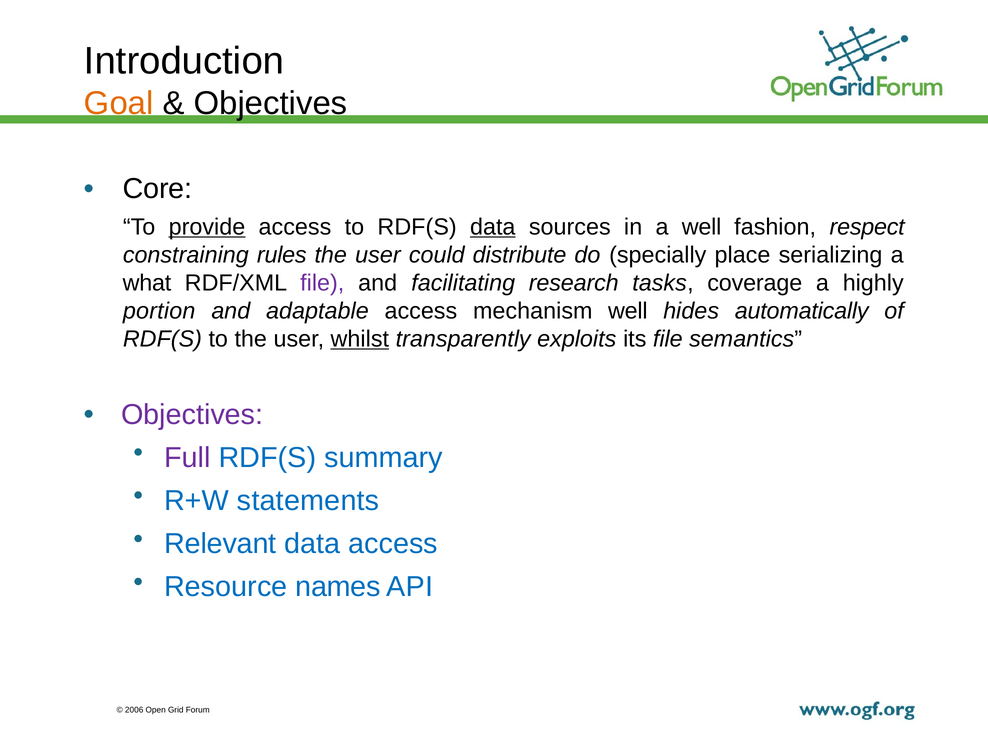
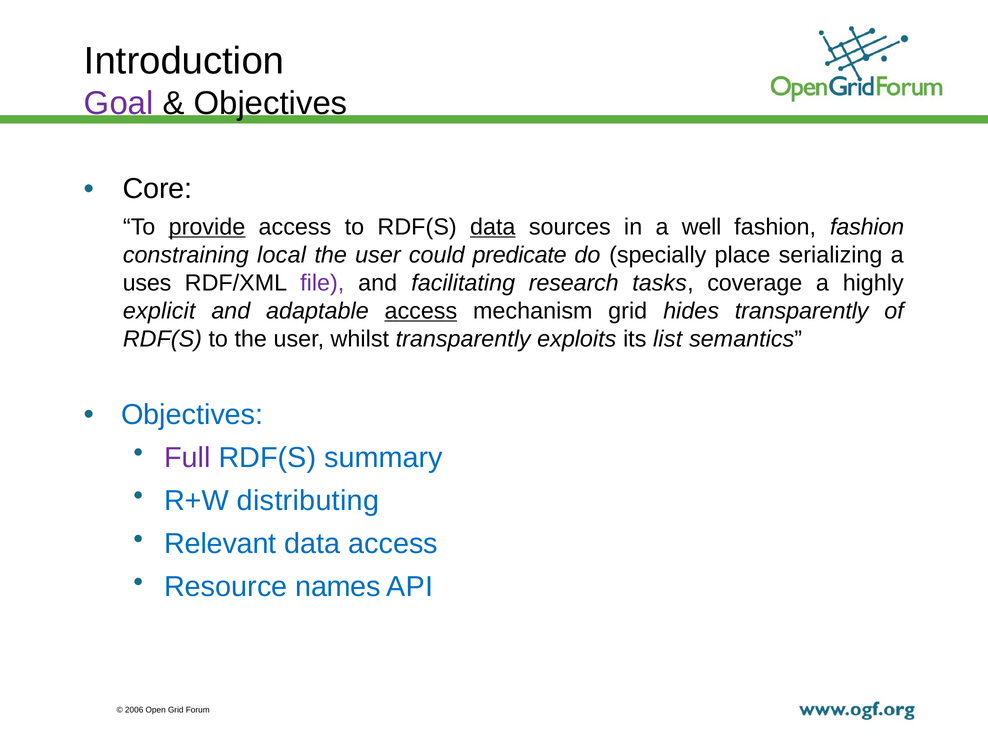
Goal colour: orange -> purple
fashion respect: respect -> fashion
rules: rules -> local
distribute: distribute -> predicate
what: what -> uses
portion: portion -> explicit
access at (421, 311) underline: none -> present
mechanism well: well -> grid
hides automatically: automatically -> transparently
whilst underline: present -> none
its file: file -> list
Objectives at (192, 415) colour: purple -> blue
statements: statements -> distributing
